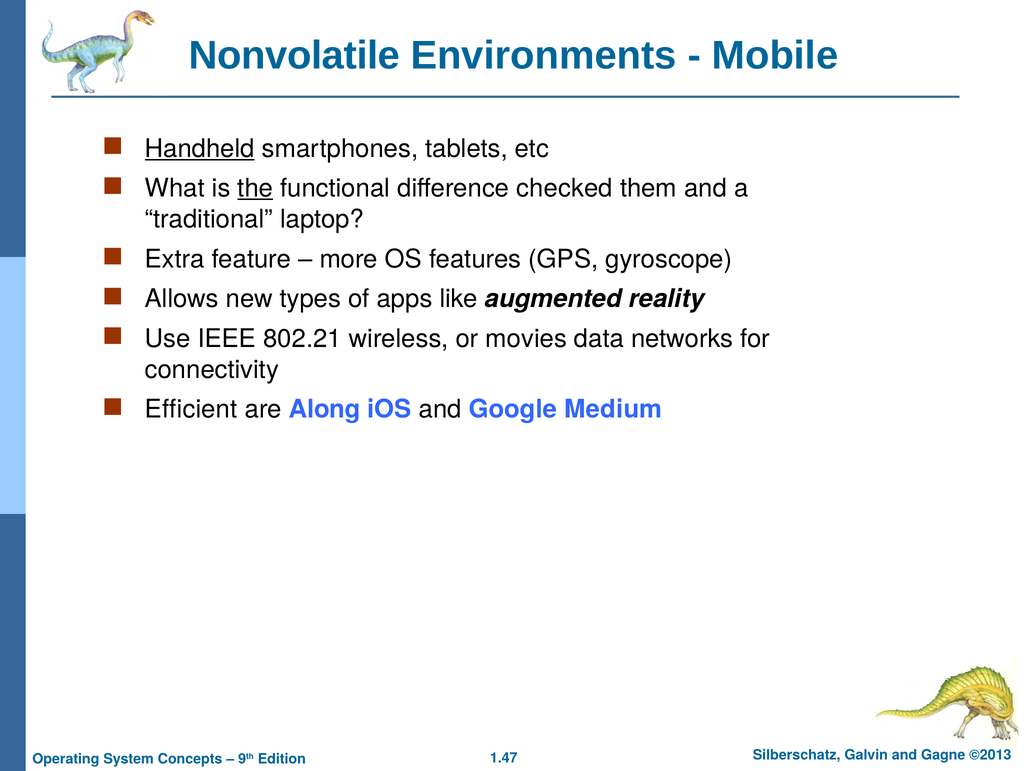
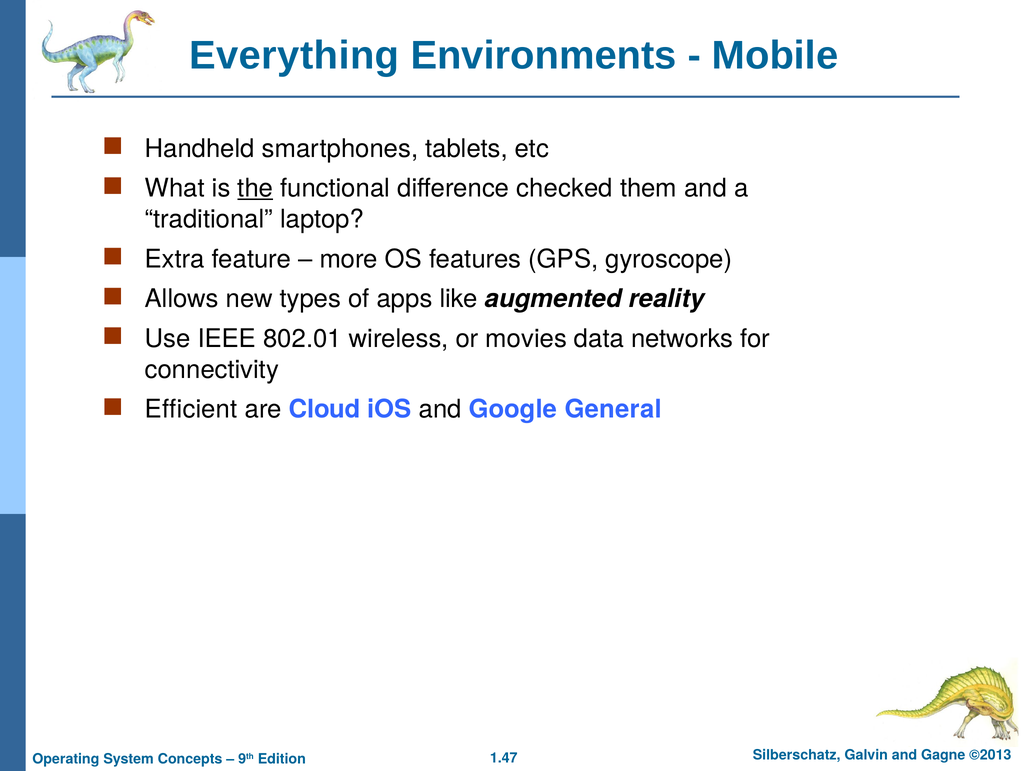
Nonvolatile: Nonvolatile -> Everything
Handheld underline: present -> none
802.21: 802.21 -> 802.01
Along: Along -> Cloud
Medium: Medium -> General
